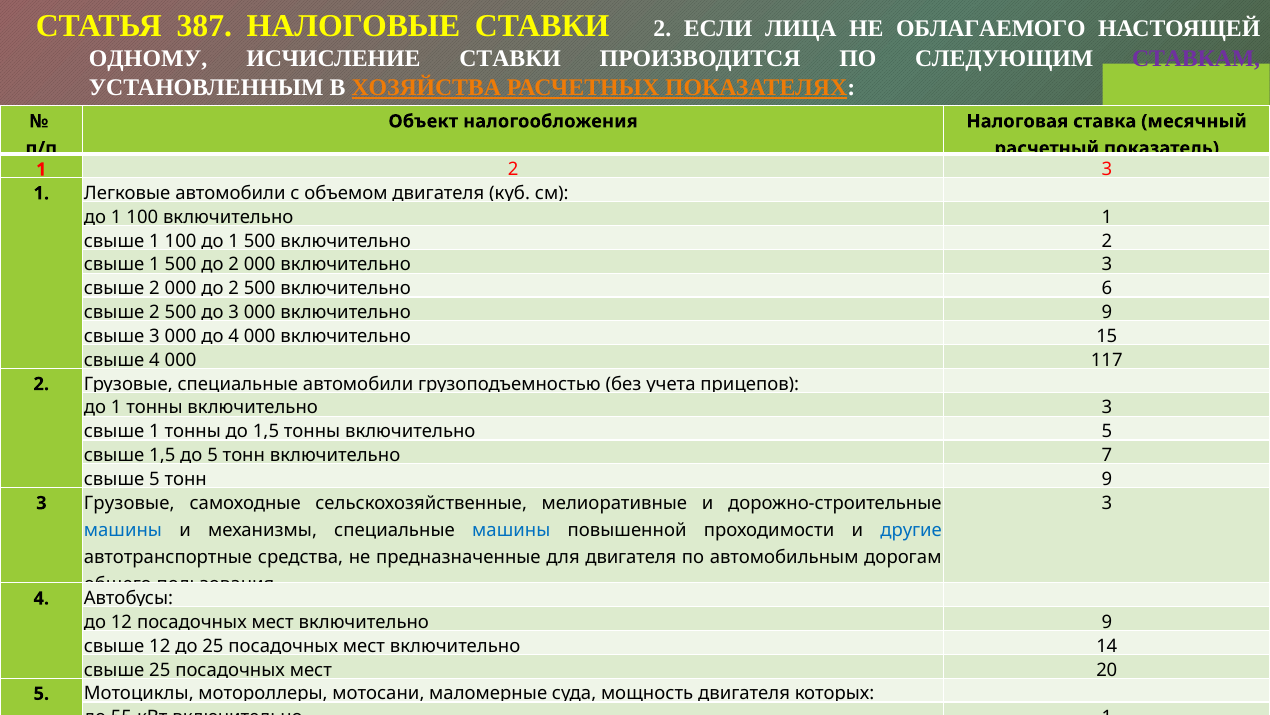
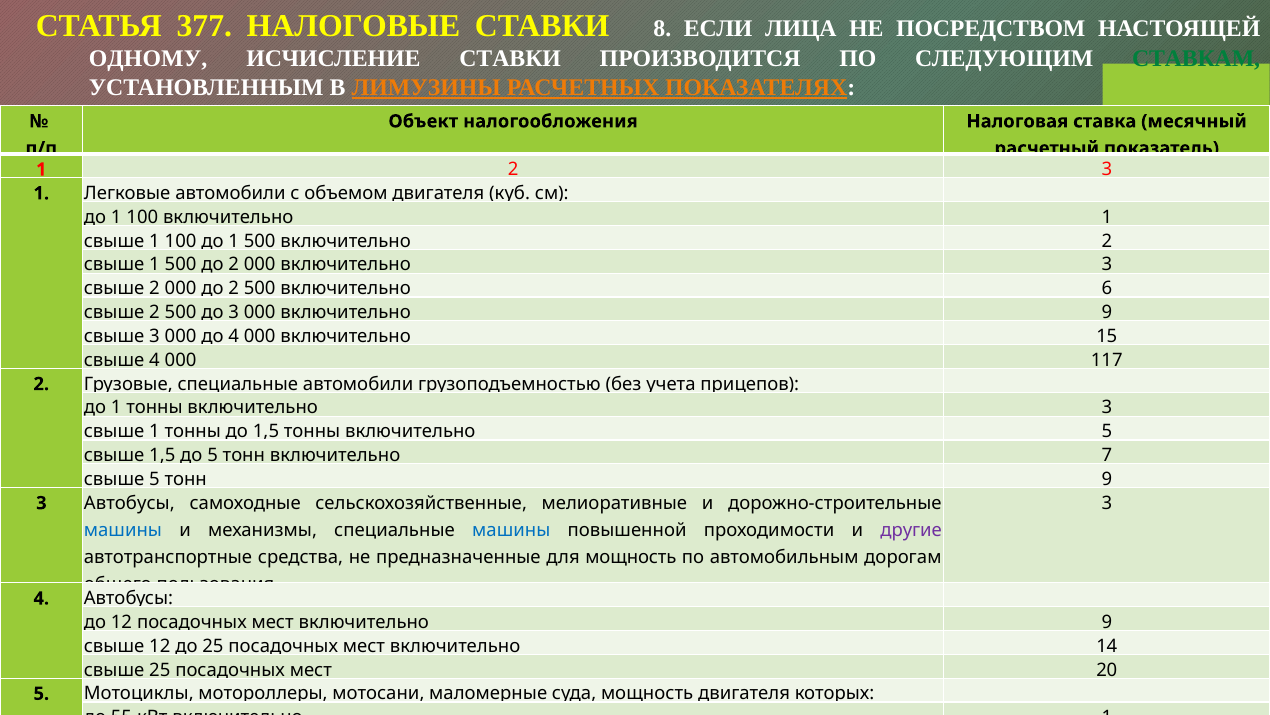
387: 387 -> 377
СТАВКИ 2: 2 -> 8
ОБЛАГАЕМОГО: ОБЛАГАЕМОГО -> ПОСРЕДСТВОМ
СТАВКАМ colour: purple -> green
ХОЗЯЙСТВА: ХОЗЯЙСТВА -> ЛИМУЗИНЫ
3 Грузовые: Грузовые -> Автобусы
другие colour: blue -> purple
для двигателя: двигателя -> мощность
